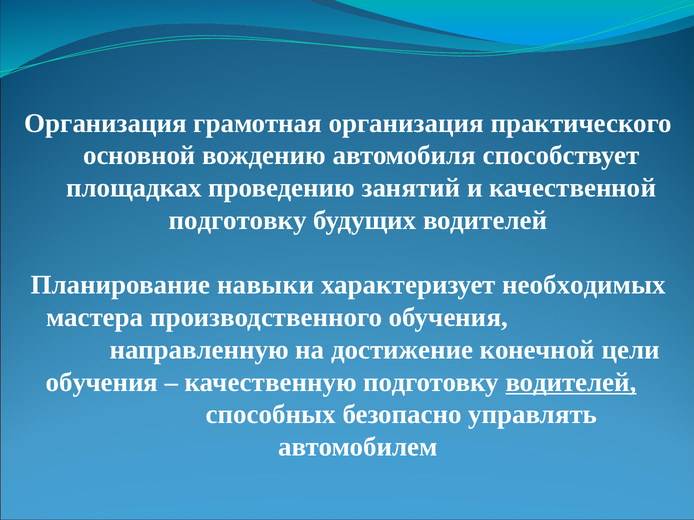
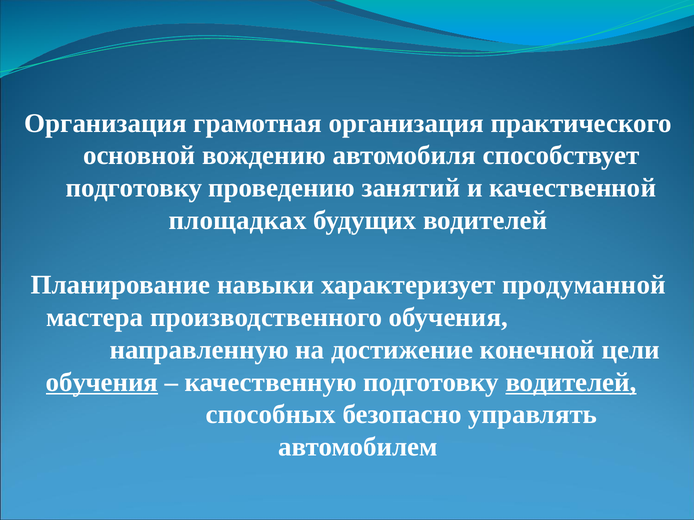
площадках at (134, 188): площадках -> подготовку
подготовку at (238, 221): подготовку -> площадках
необходимых: необходимых -> продуманной
обучения at (102, 383) underline: none -> present
